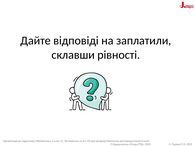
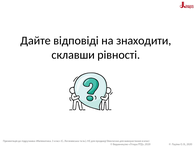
заплатили: заплатили -> знаходити
